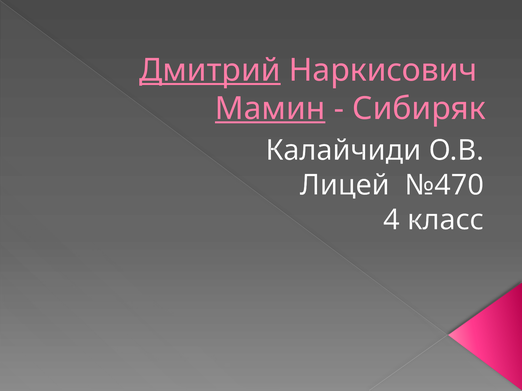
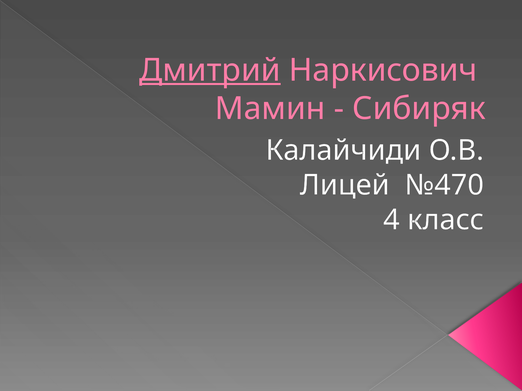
Мамин underline: present -> none
